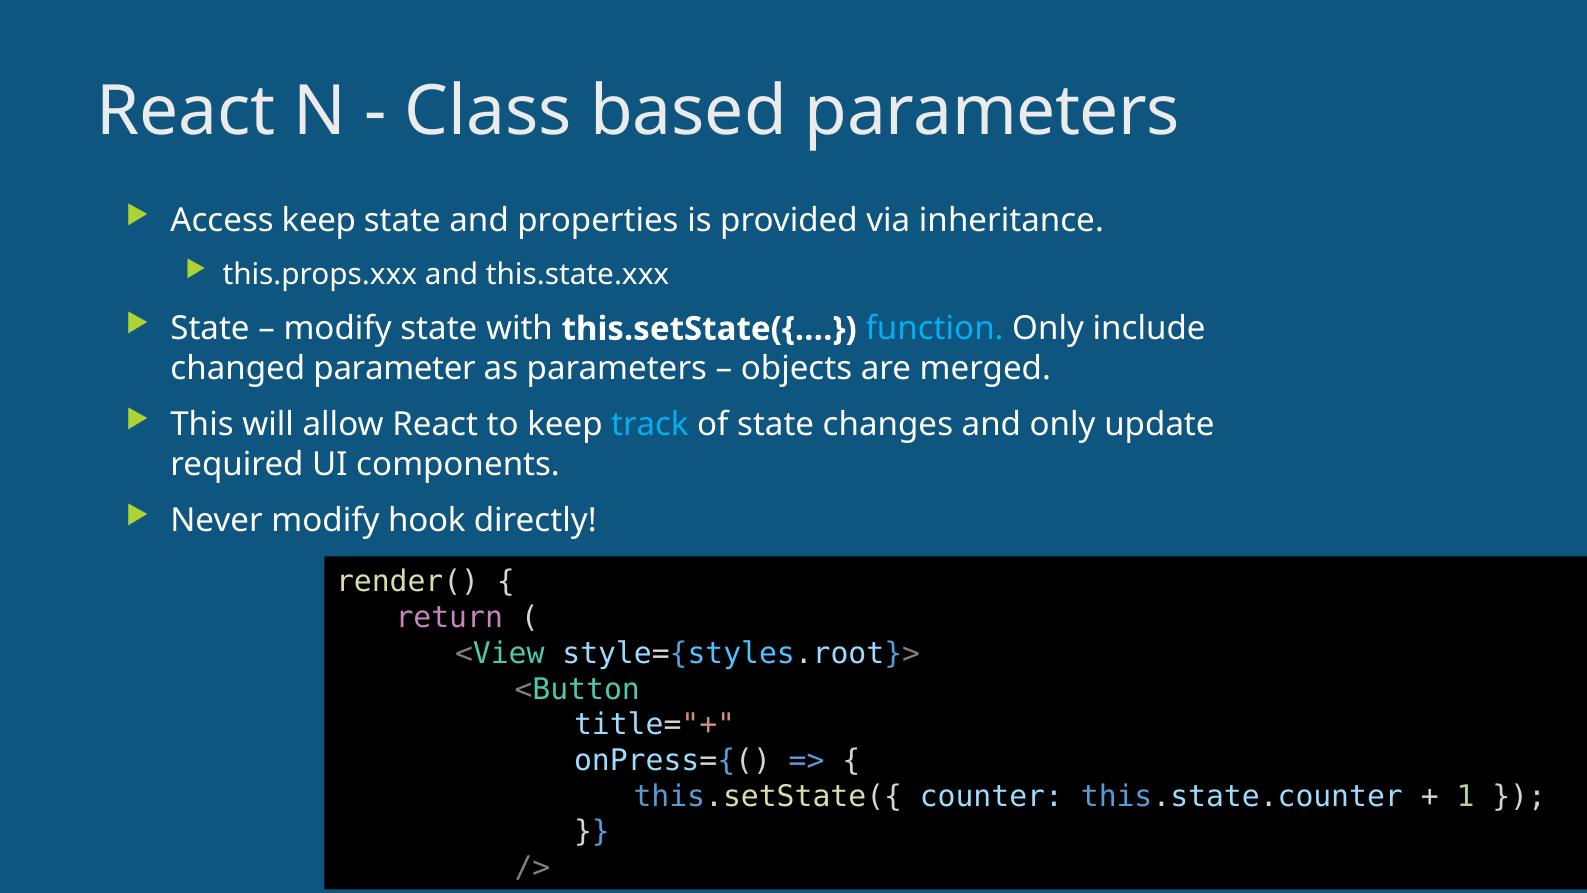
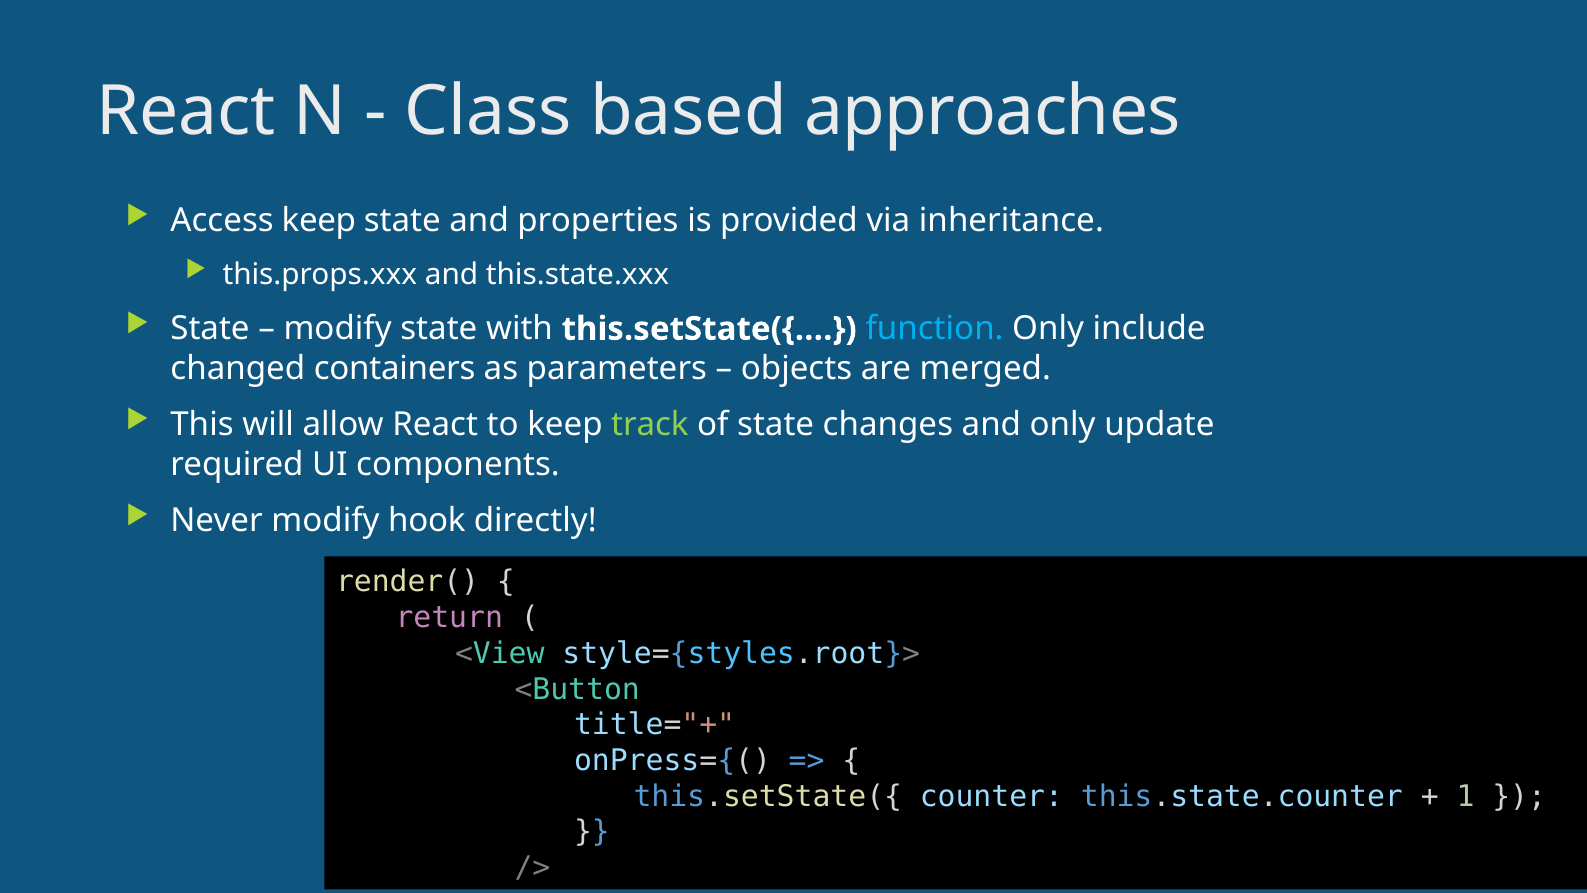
based parameters: parameters -> approaches
parameter: parameter -> containers
track colour: light blue -> light green
